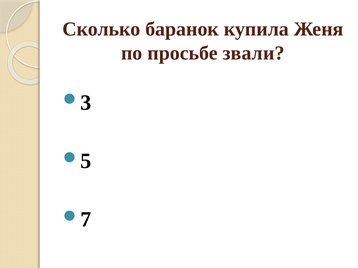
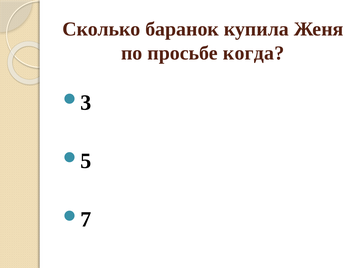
звали: звали -> когда
